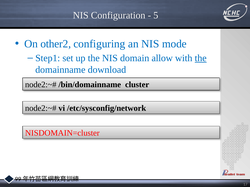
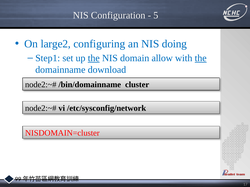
other2: other2 -> large2
mode: mode -> doing
the at (94, 58) underline: none -> present
